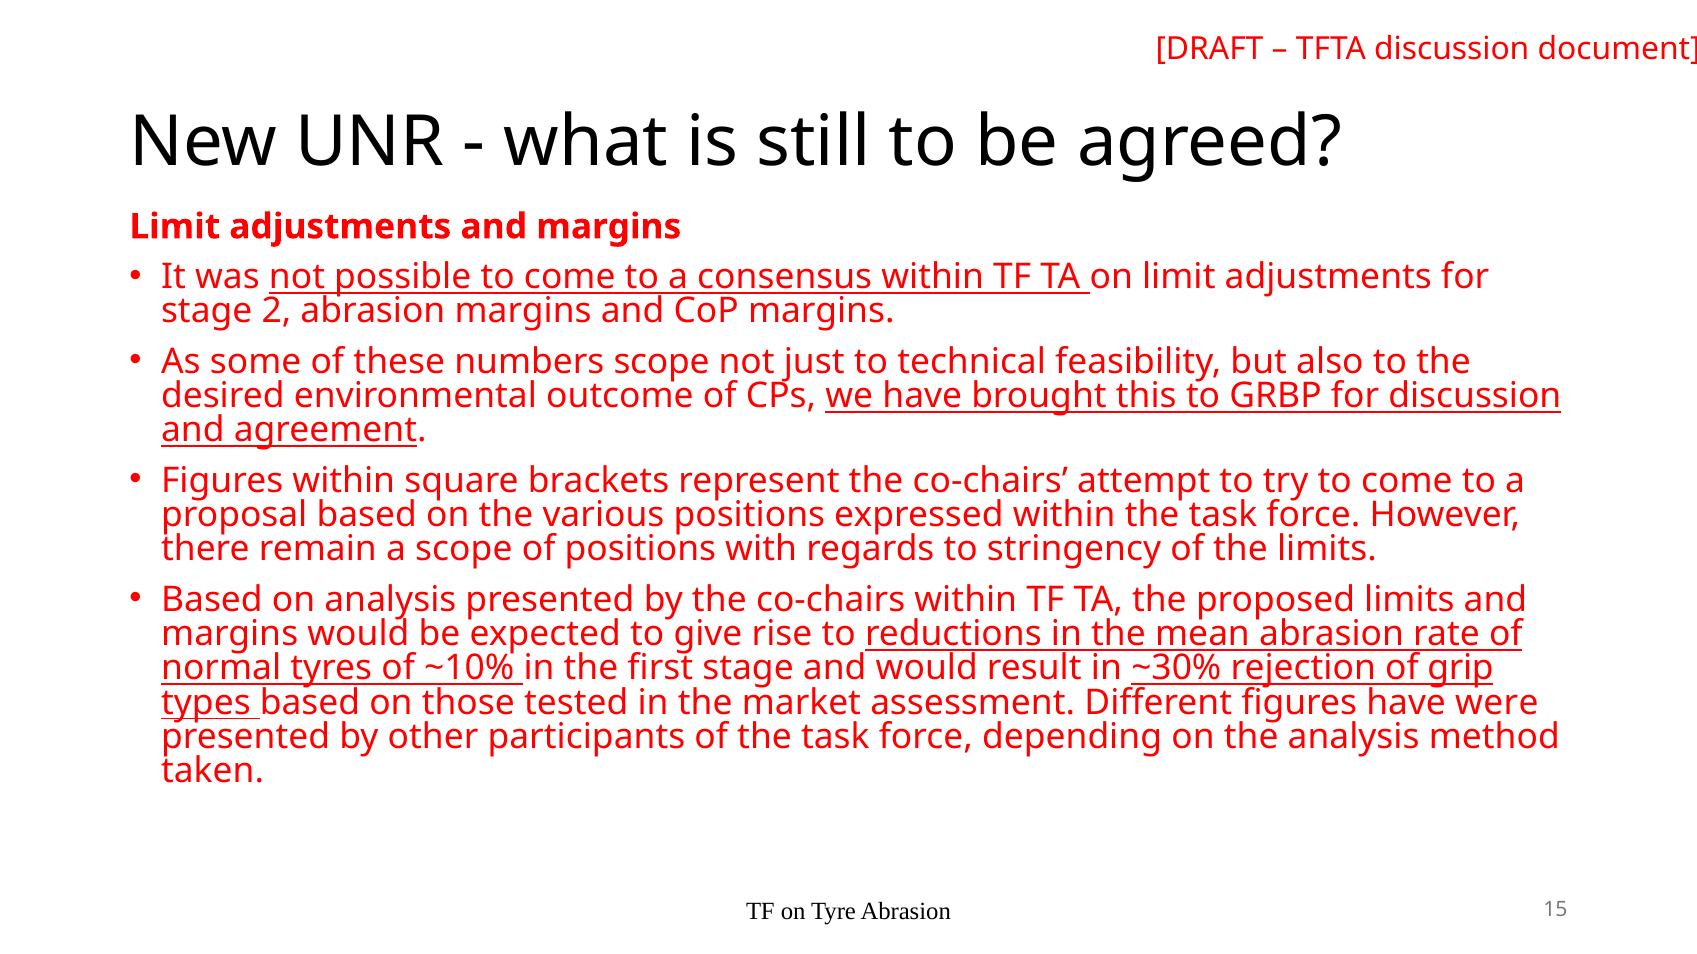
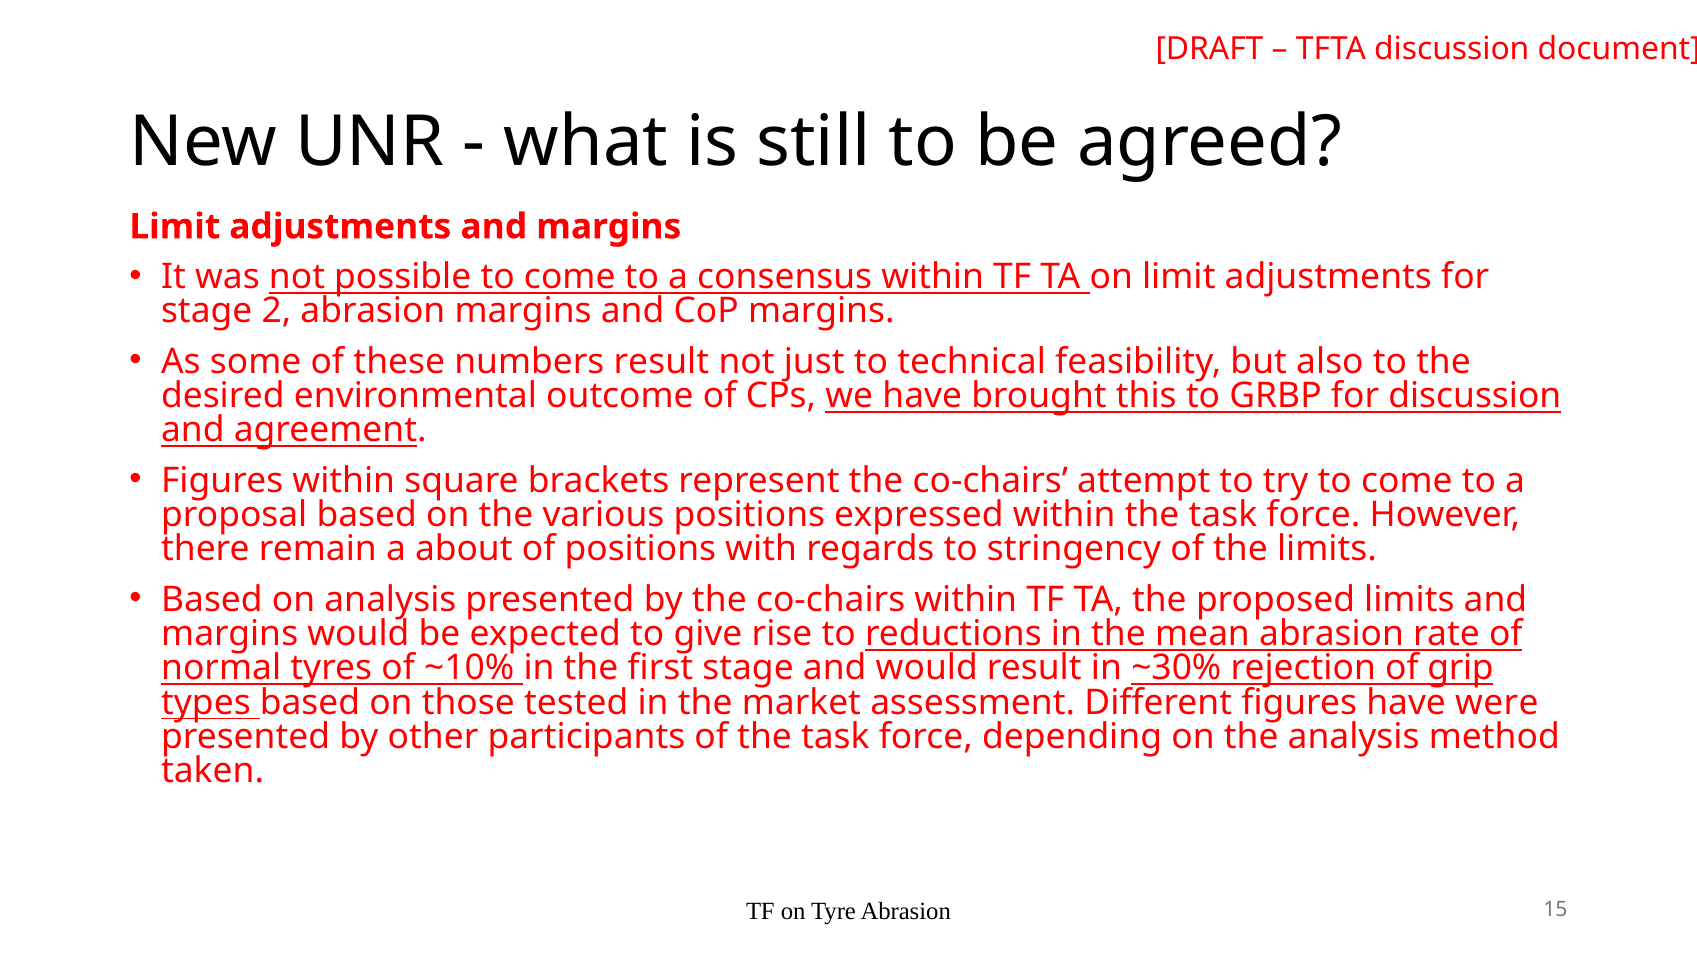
numbers scope: scope -> result
a scope: scope -> about
